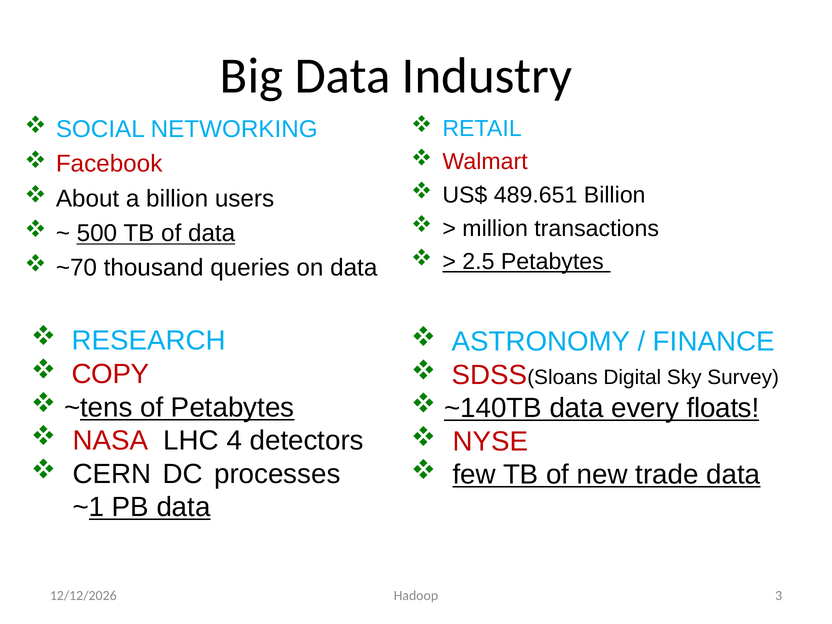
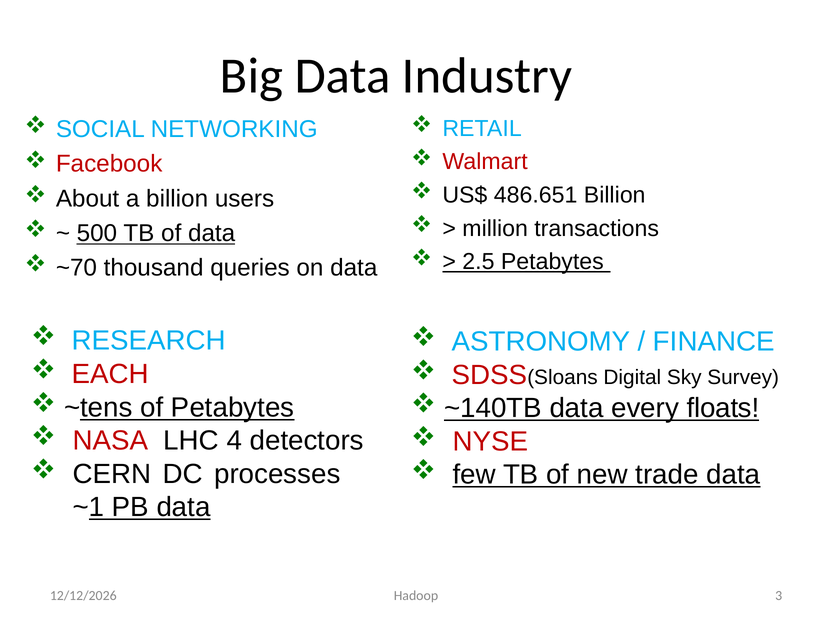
489.651: 489.651 -> 486.651
COPY: COPY -> EACH
